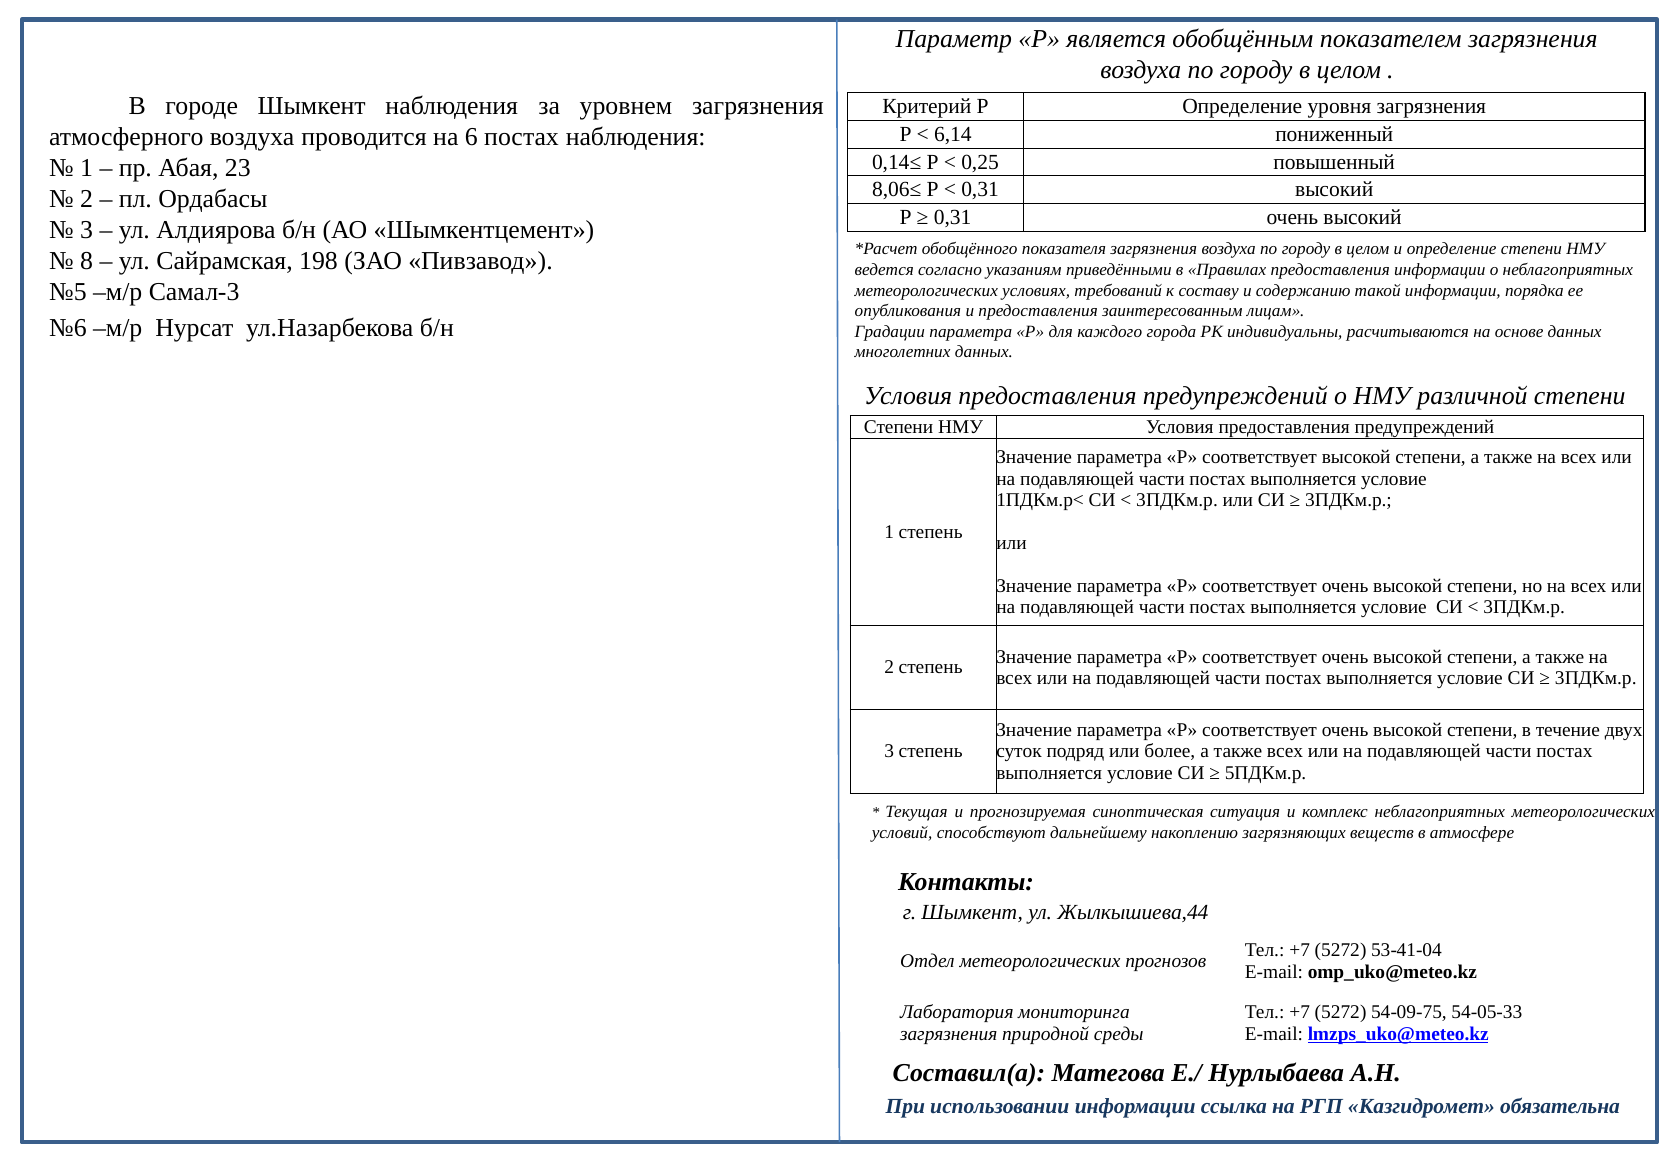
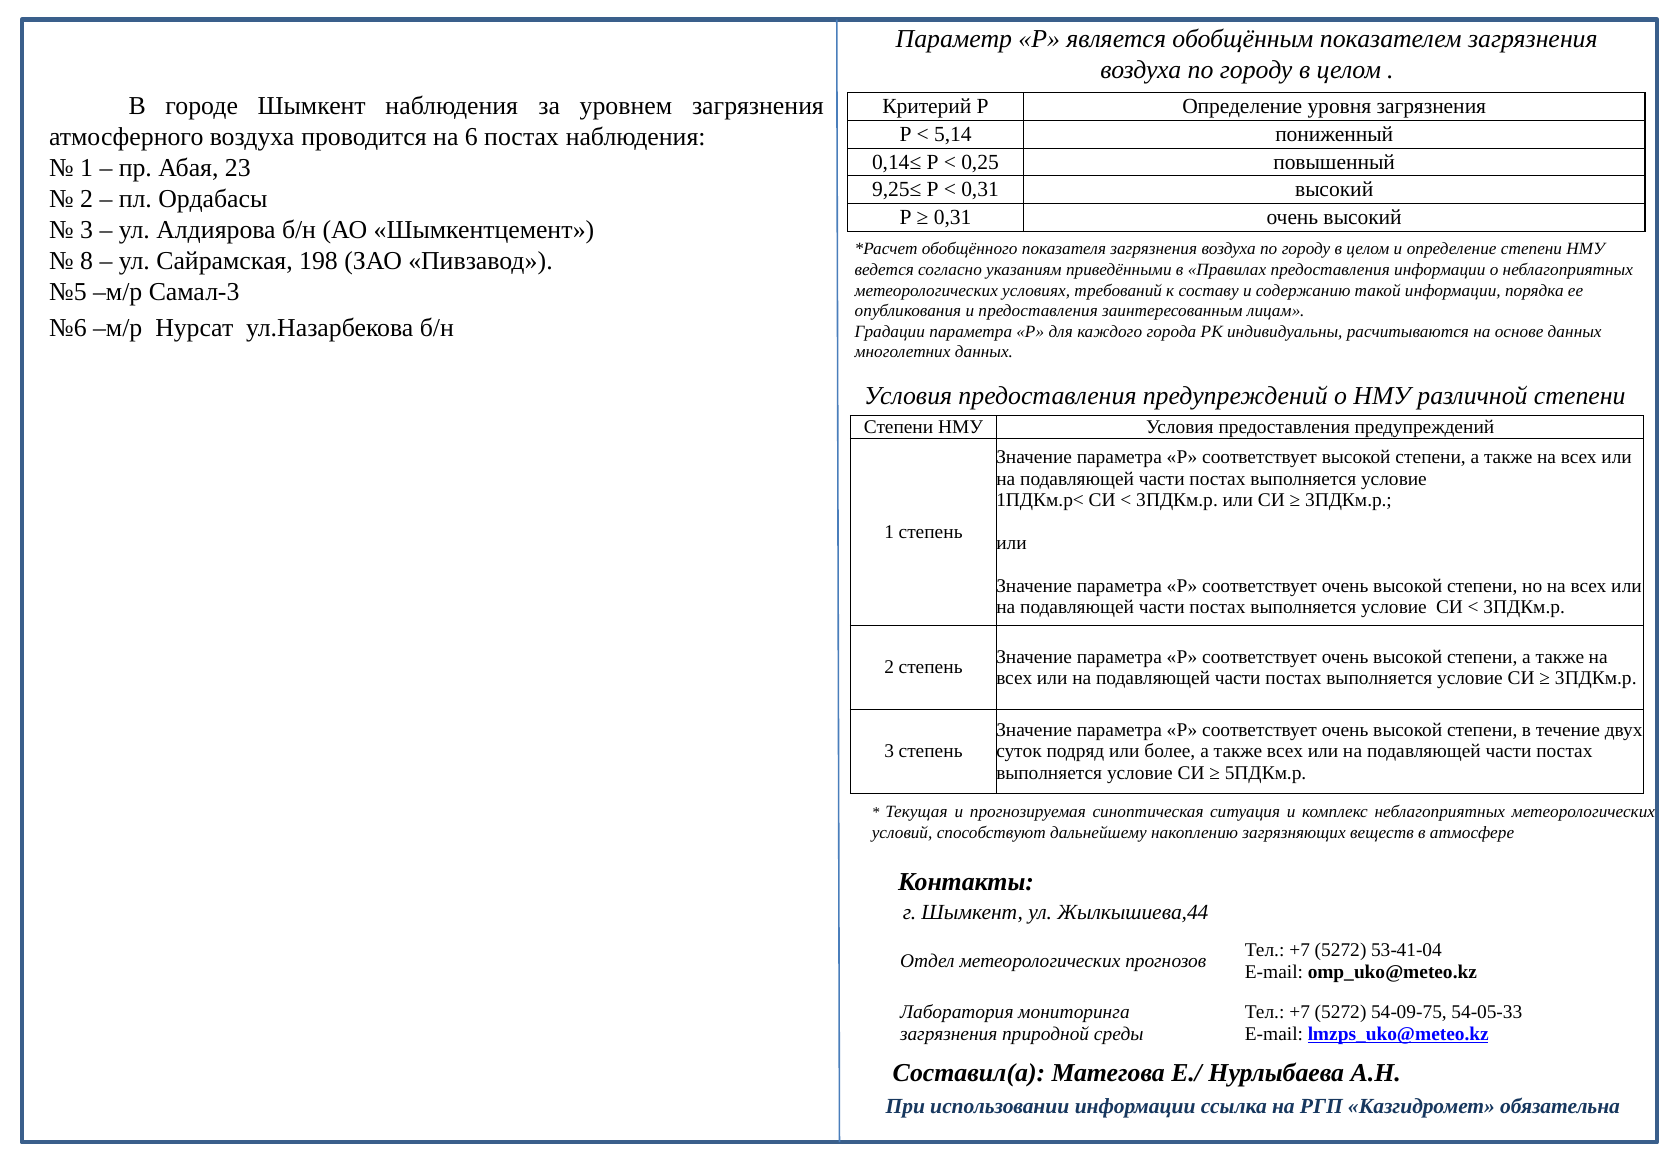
6,14: 6,14 -> 5,14
8,06≤: 8,06≤ -> 9,25≤
